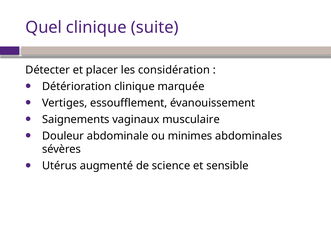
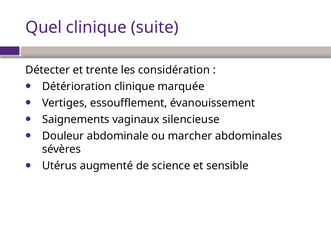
placer: placer -> trente
musculaire: musculaire -> silencieuse
minimes: minimes -> marcher
